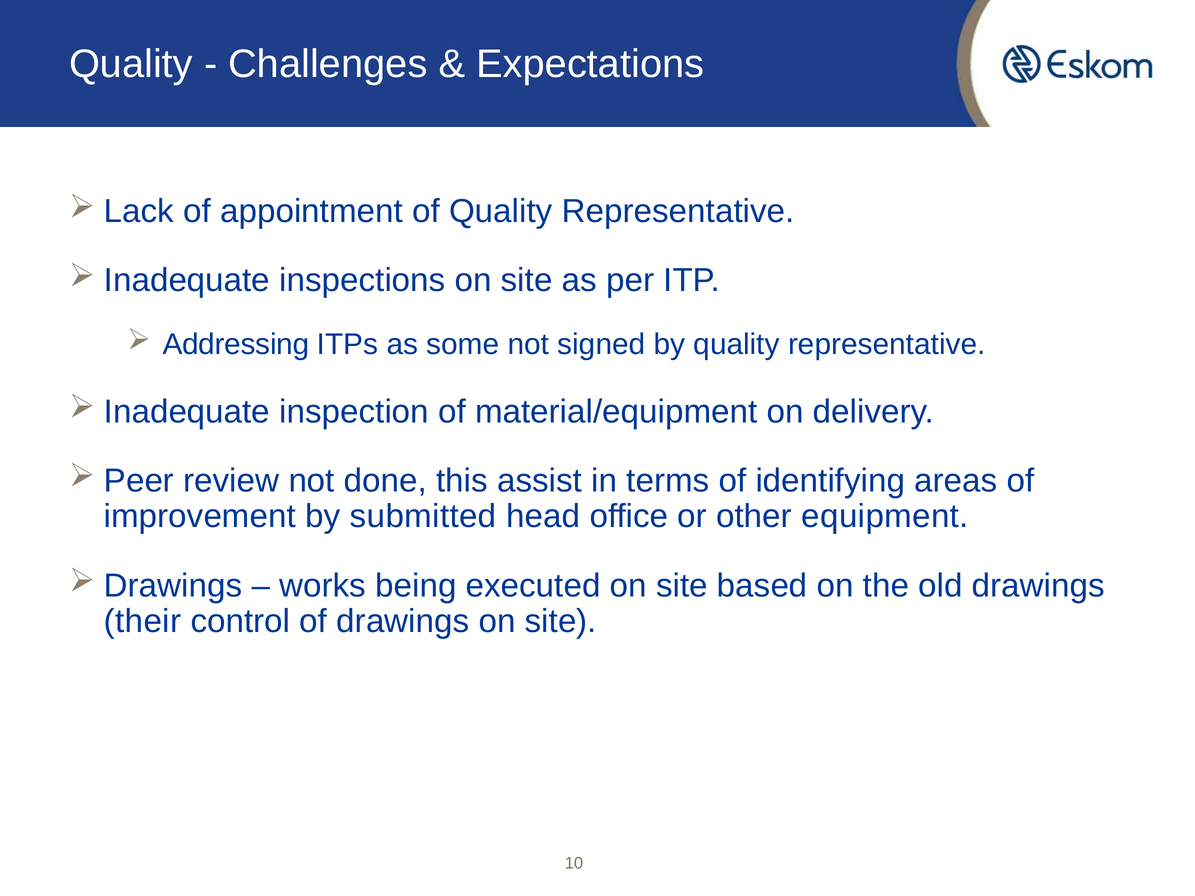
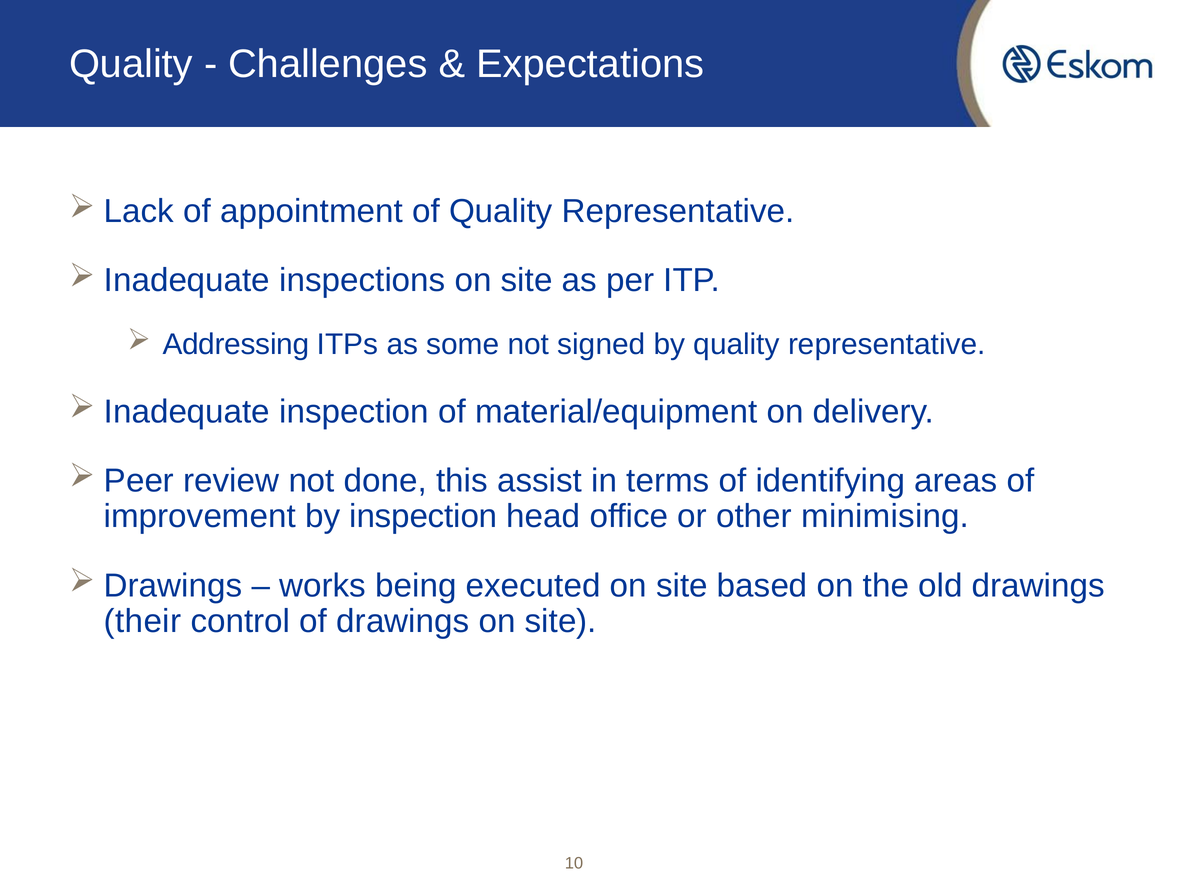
by submitted: submitted -> inspection
equipment: equipment -> minimising
